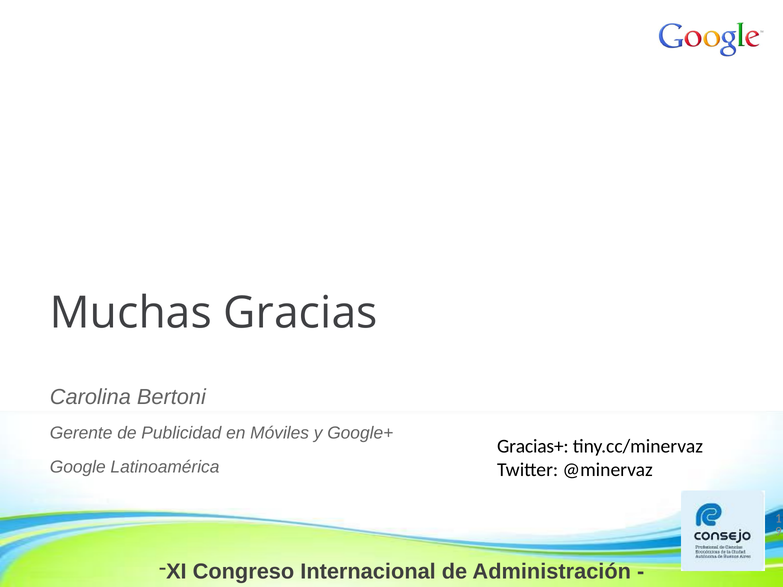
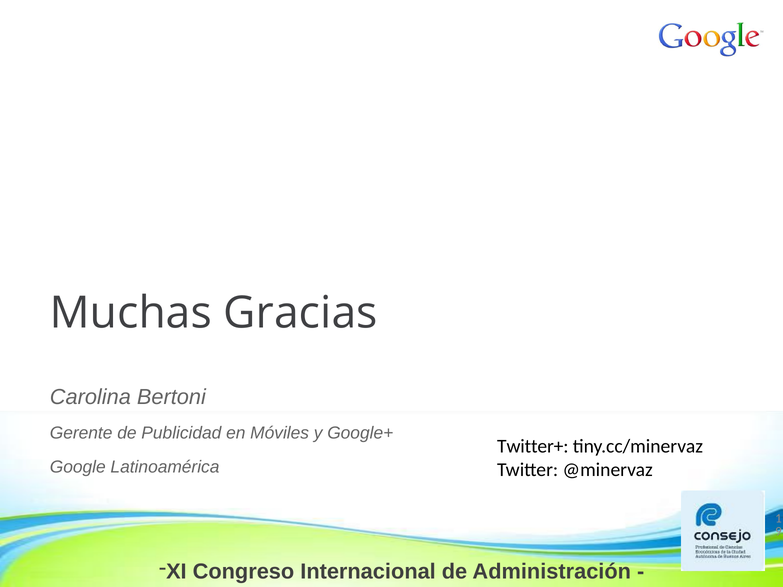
Gracias+: Gracias+ -> Twitter+
